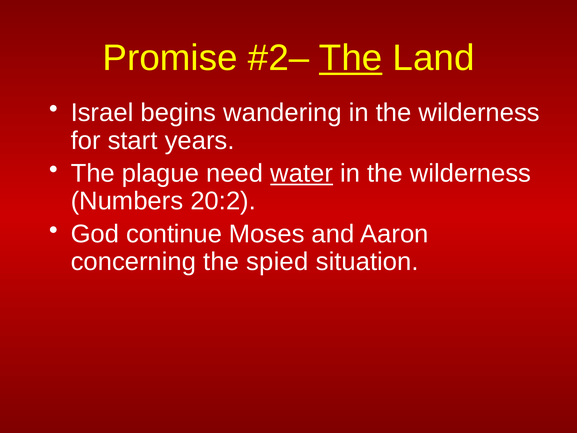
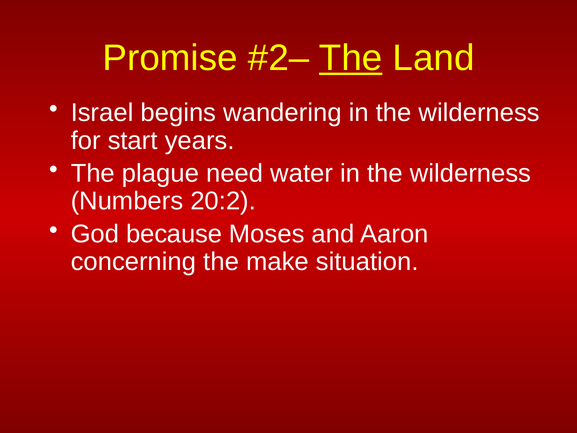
water underline: present -> none
continue: continue -> because
spied: spied -> make
